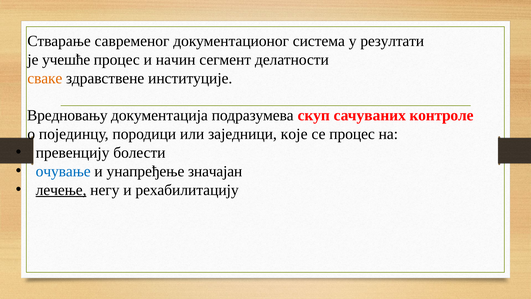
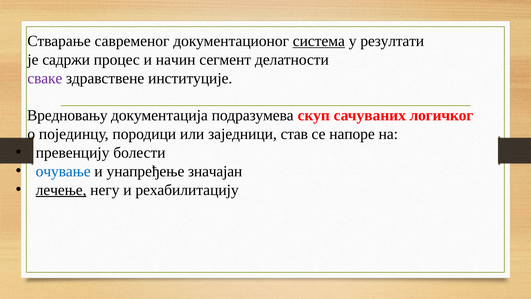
система underline: none -> present
учешће: учешће -> садржи
сваке colour: orange -> purple
контроле: контроле -> логичког
које: које -> став
се процес: процес -> напоре
